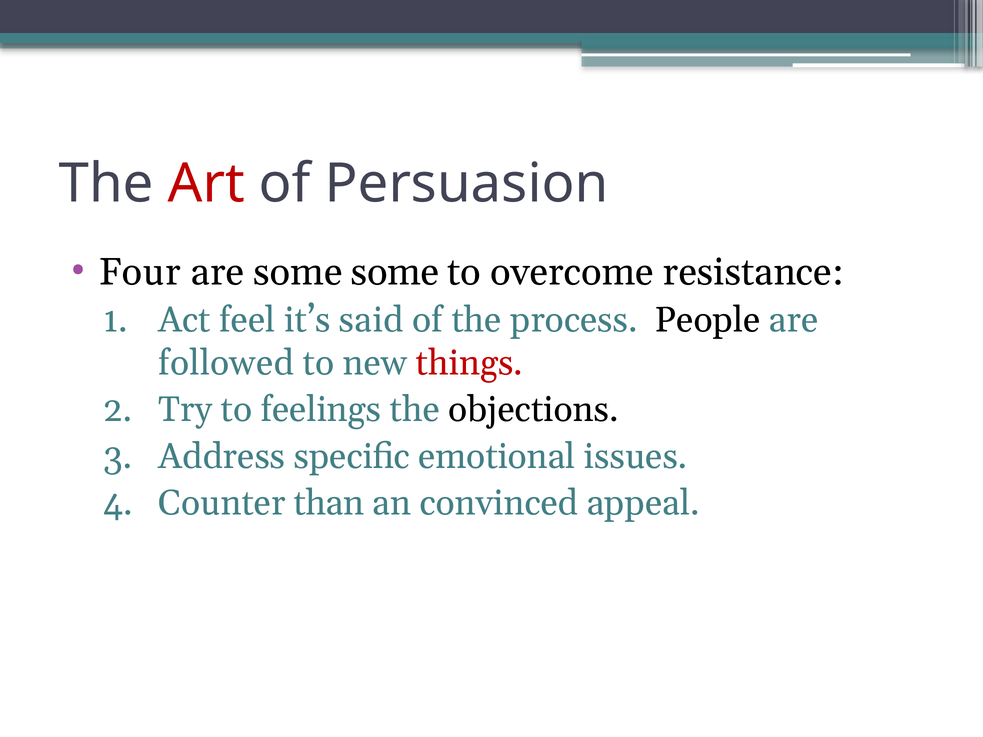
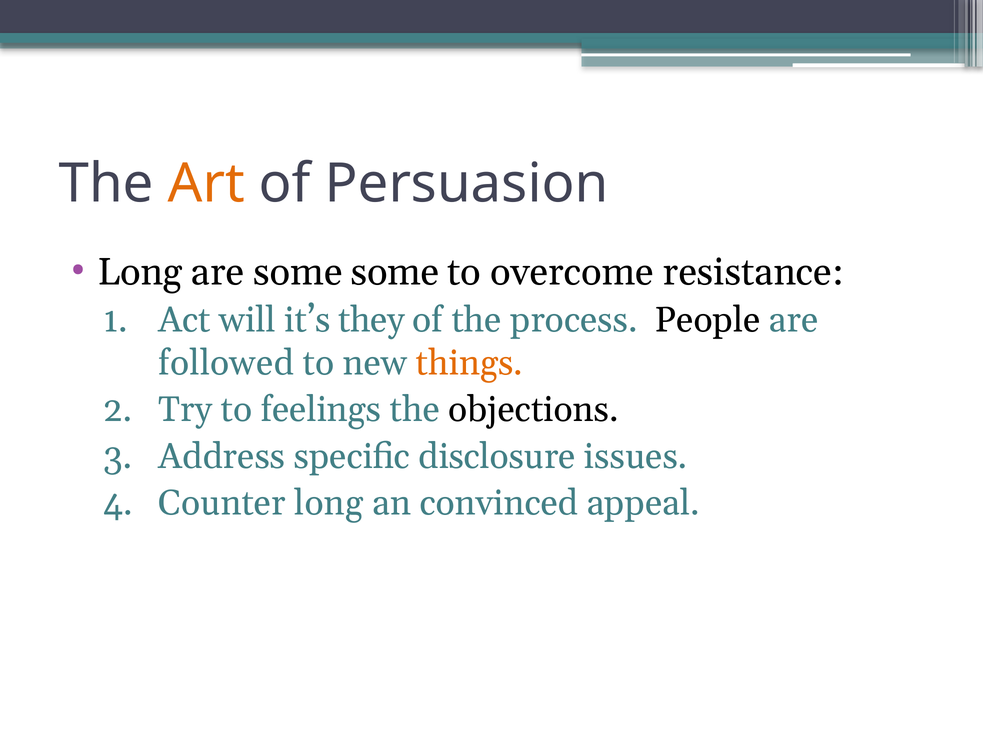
Art colour: red -> orange
Four at (140, 272): Four -> Long
feel: feel -> will
said: said -> they
things colour: red -> orange
emotional: emotional -> disclosure
Counter than: than -> long
